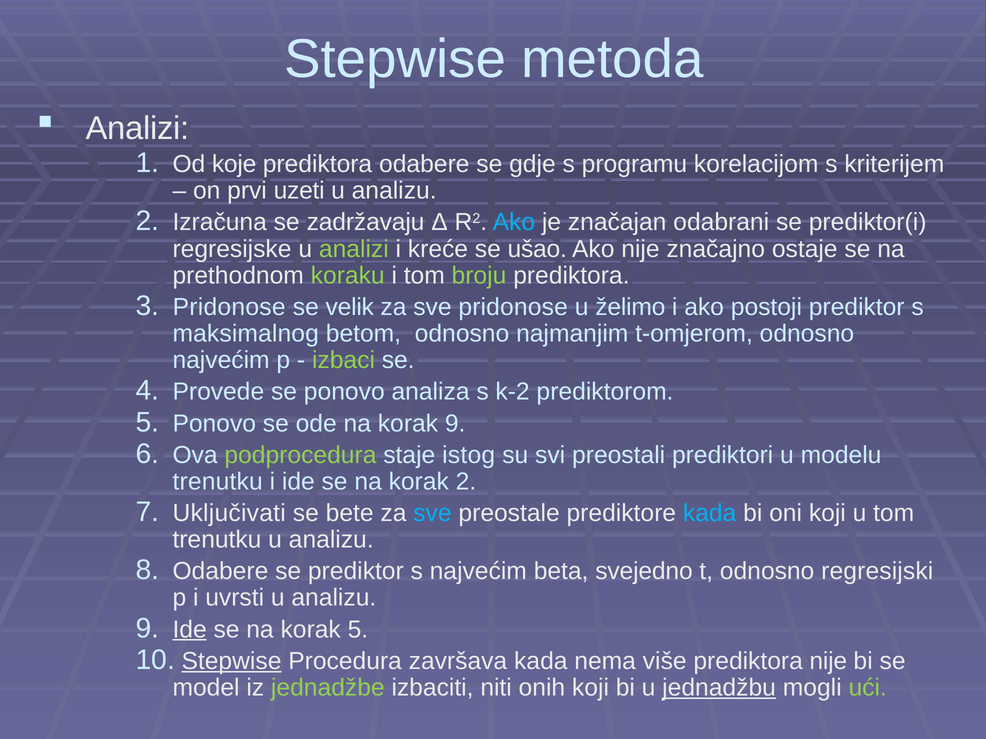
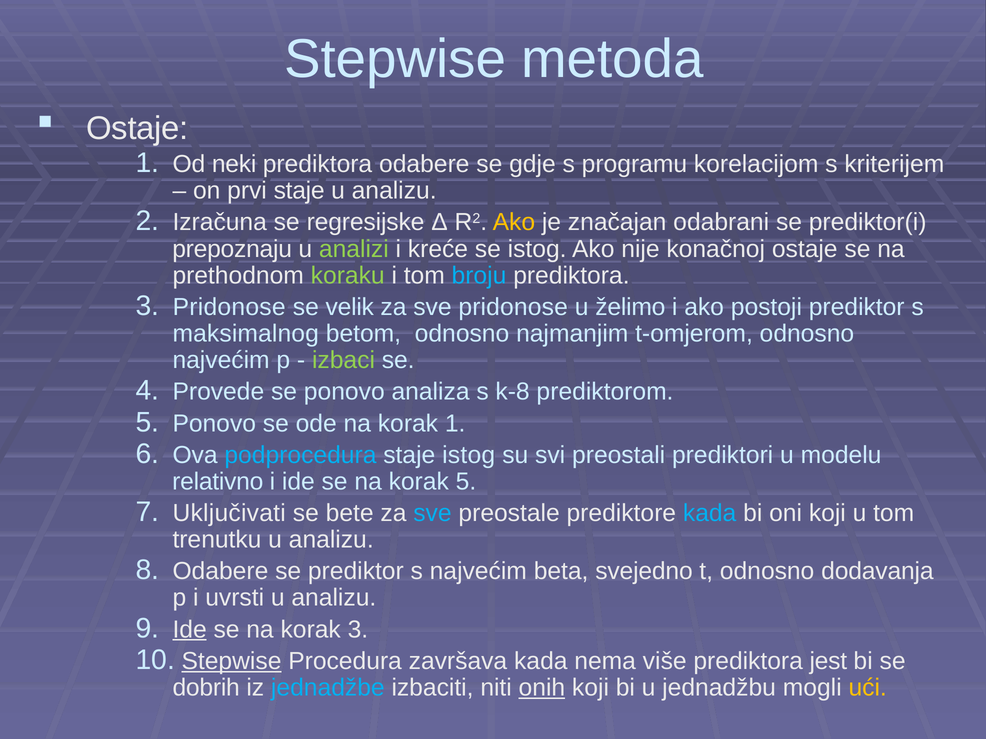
Analizi at (137, 128): Analizi -> Ostaje
koje: koje -> neki
prvi uzeti: uzeti -> staje
zadržavaju: zadržavaju -> regresijske
Ako at (514, 222) colour: light blue -> yellow
regresijske: regresijske -> prepoznaju
se ušao: ušao -> istog
značajno: značajno -> konačnoj
broju colour: light green -> light blue
k-2: k-2 -> k-8
korak 9: 9 -> 1
podprocedura colour: light green -> light blue
trenutku at (218, 482): trenutku -> relativno
korak 2: 2 -> 5
regresijski: regresijski -> dodavanja
korak 5: 5 -> 3
prediktora nije: nije -> jest
model: model -> dobrih
jednadžbe colour: light green -> light blue
onih underline: none -> present
jednadžbu underline: present -> none
ući colour: light green -> yellow
